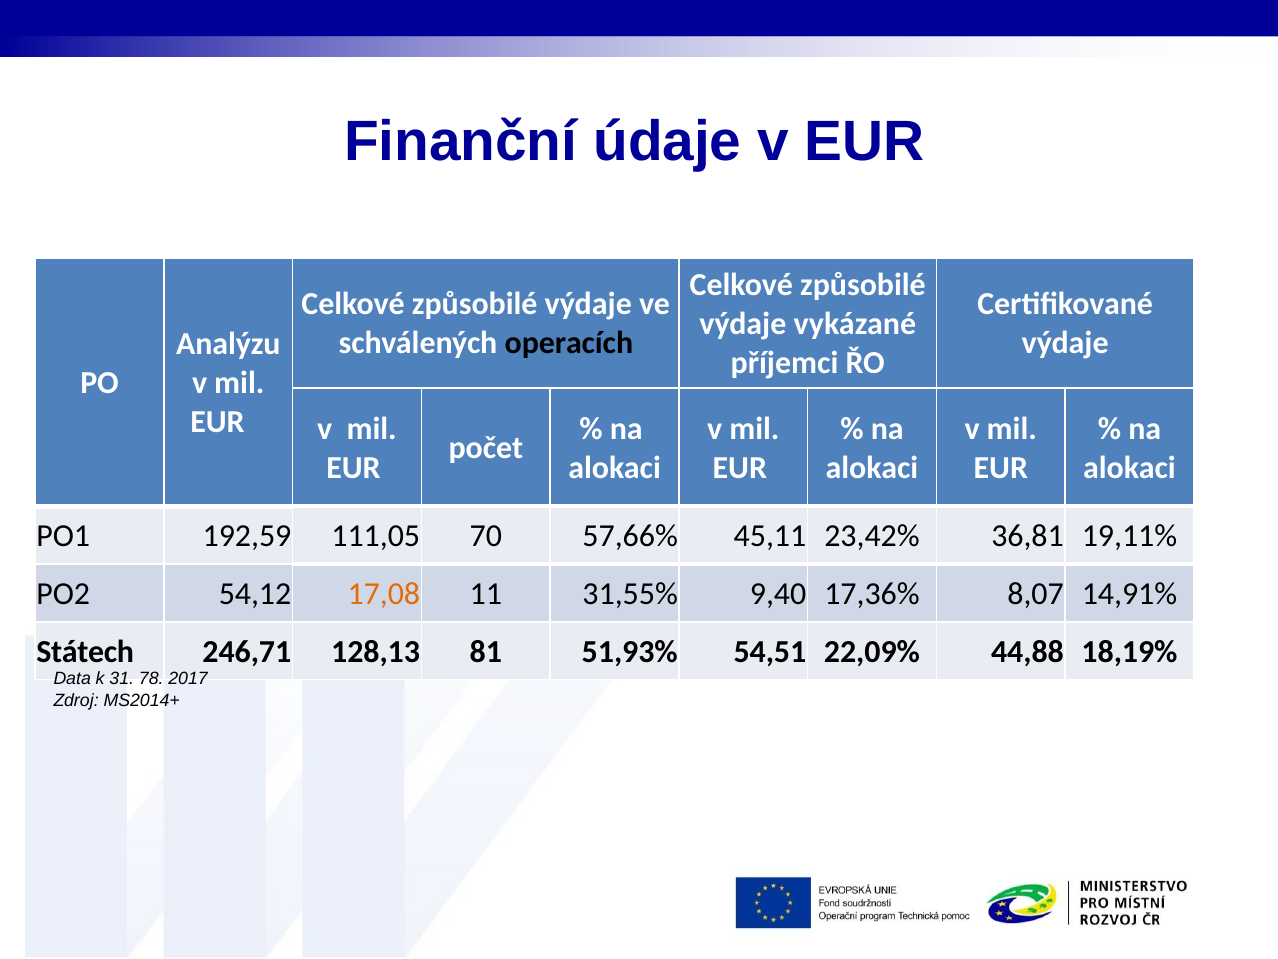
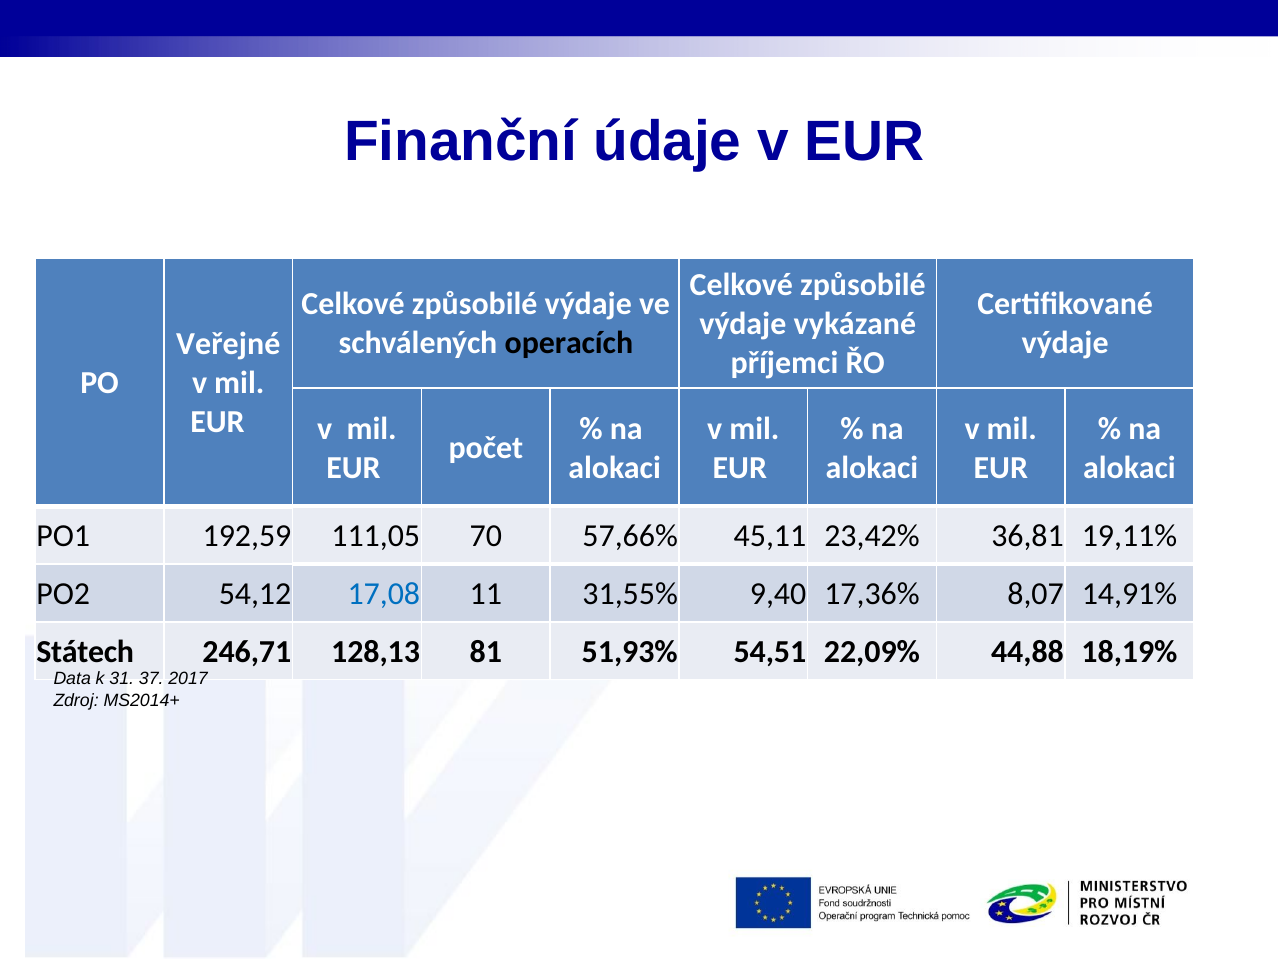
Analýzu: Analýzu -> Veřejné
17,08 colour: orange -> blue
78: 78 -> 37
